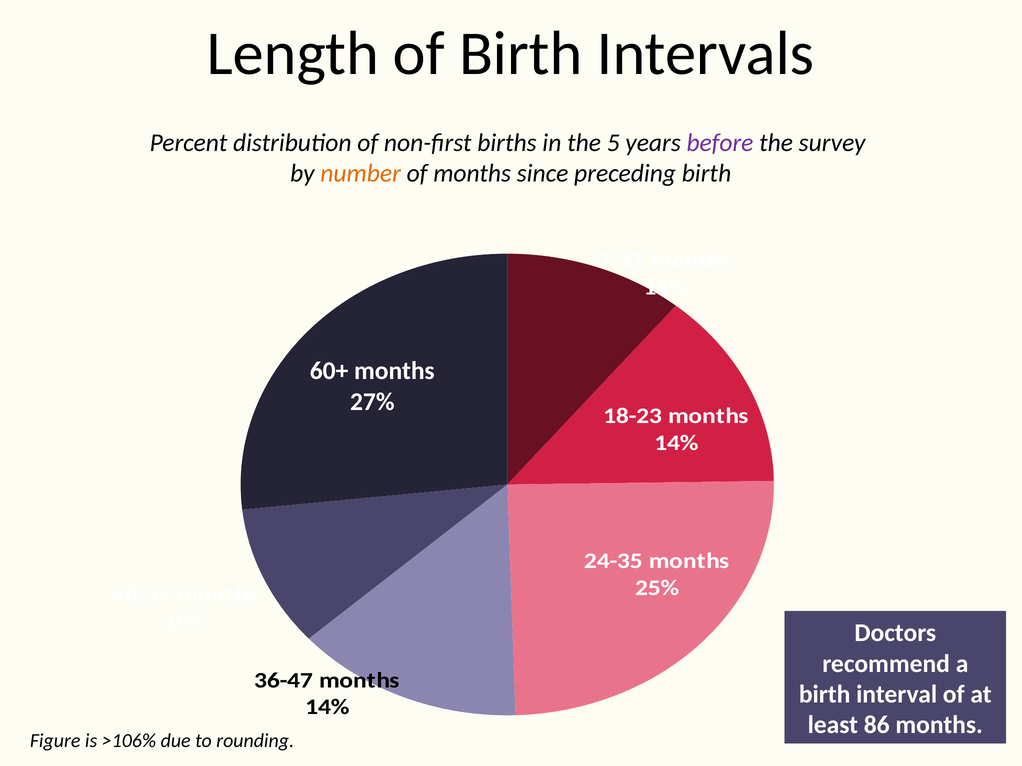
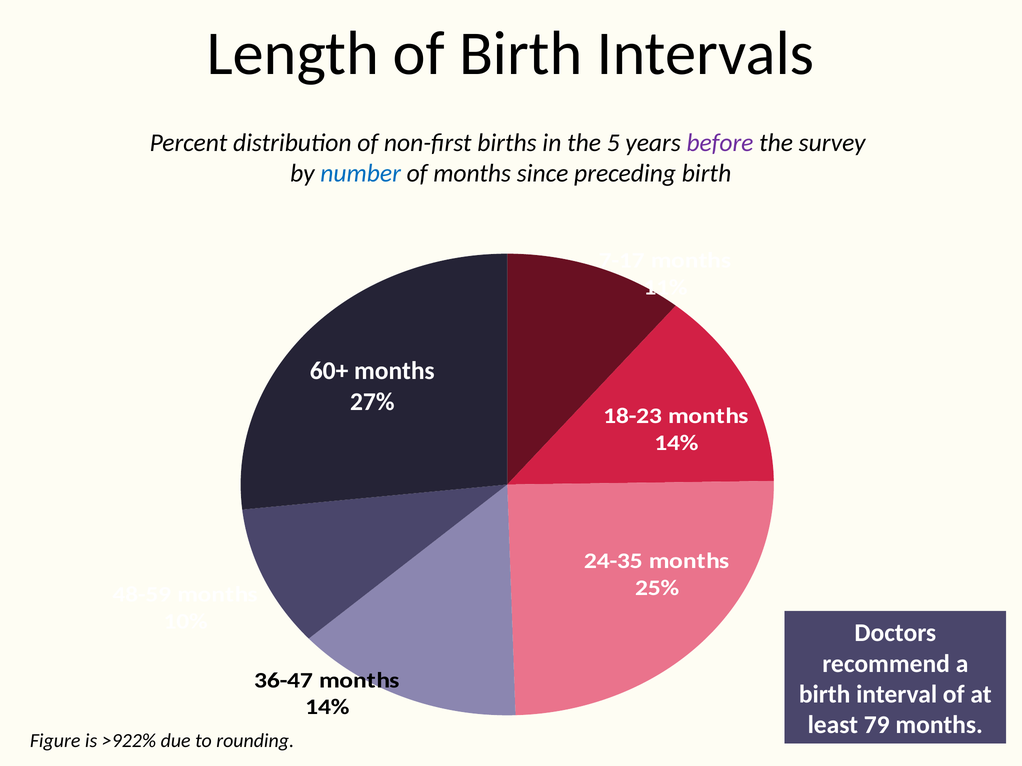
number colour: orange -> blue
86: 86 -> 79
>106%: >106% -> >922%
